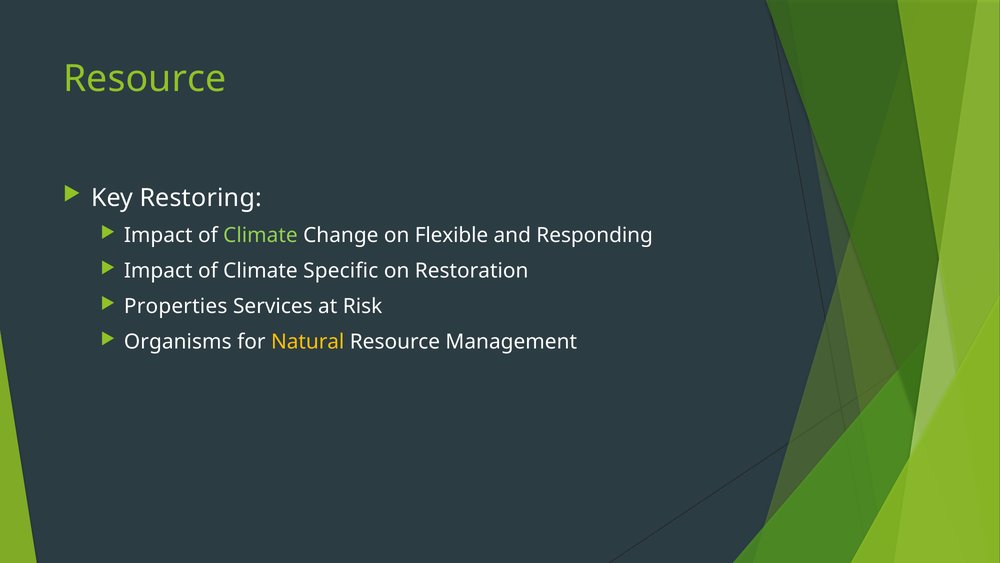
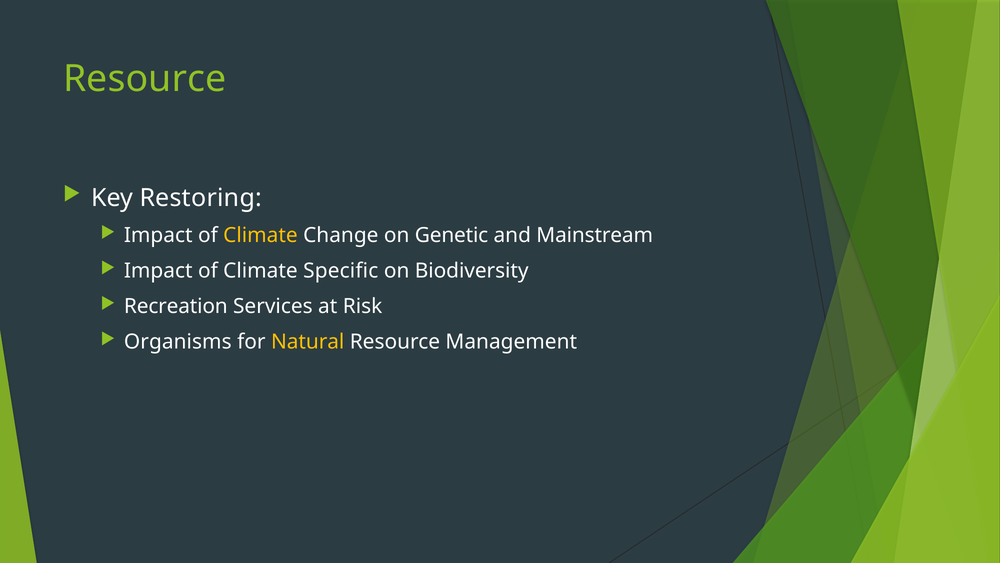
Climate at (260, 235) colour: light green -> yellow
Flexible: Flexible -> Genetic
Responding: Responding -> Mainstream
Restoration: Restoration -> Biodiversity
Properties: Properties -> Recreation
